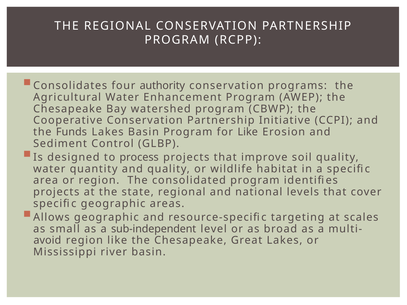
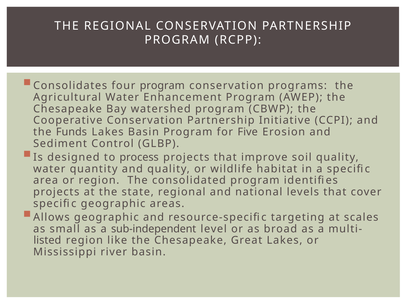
four authority: authority -> program
for Like: Like -> Five
avoid: avoid -> listed
